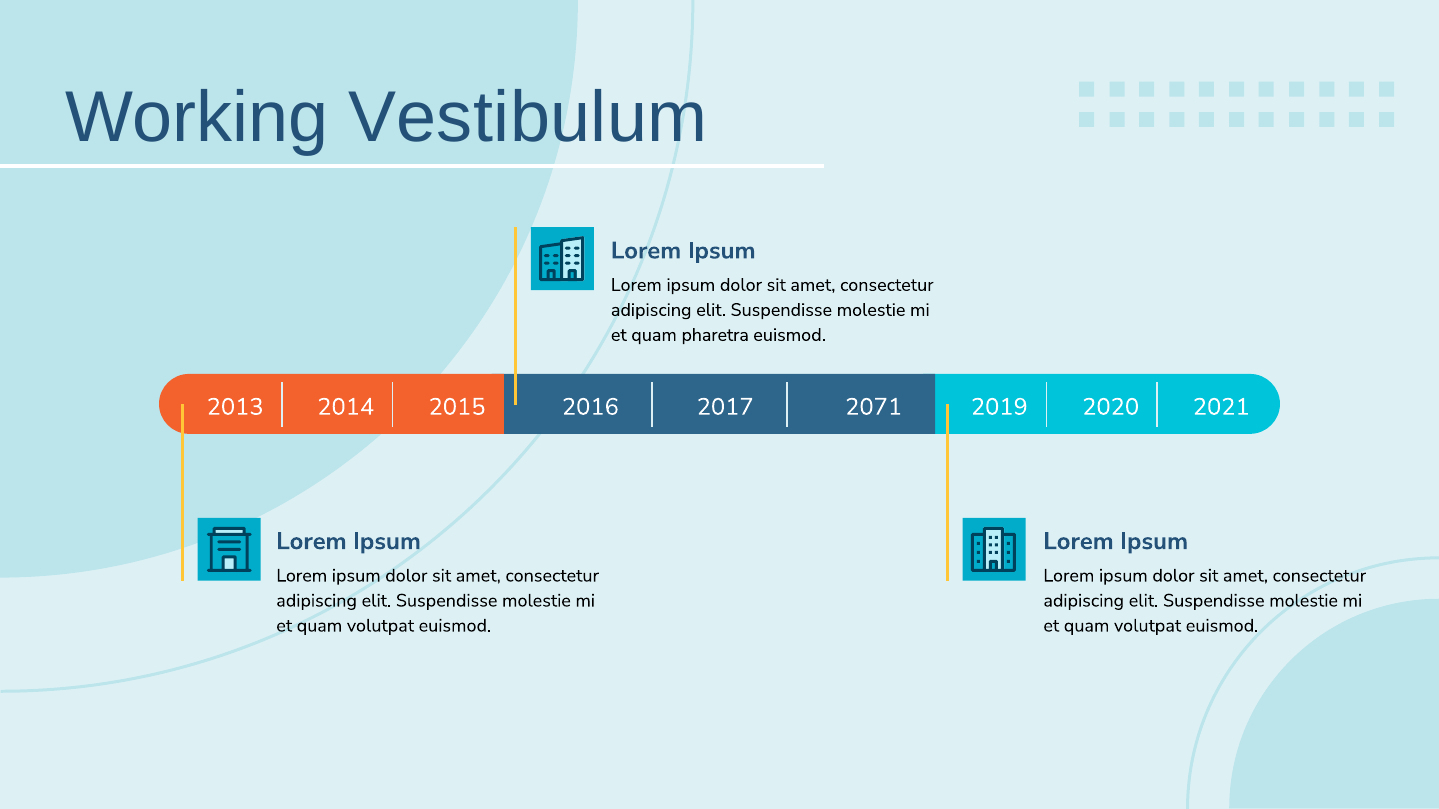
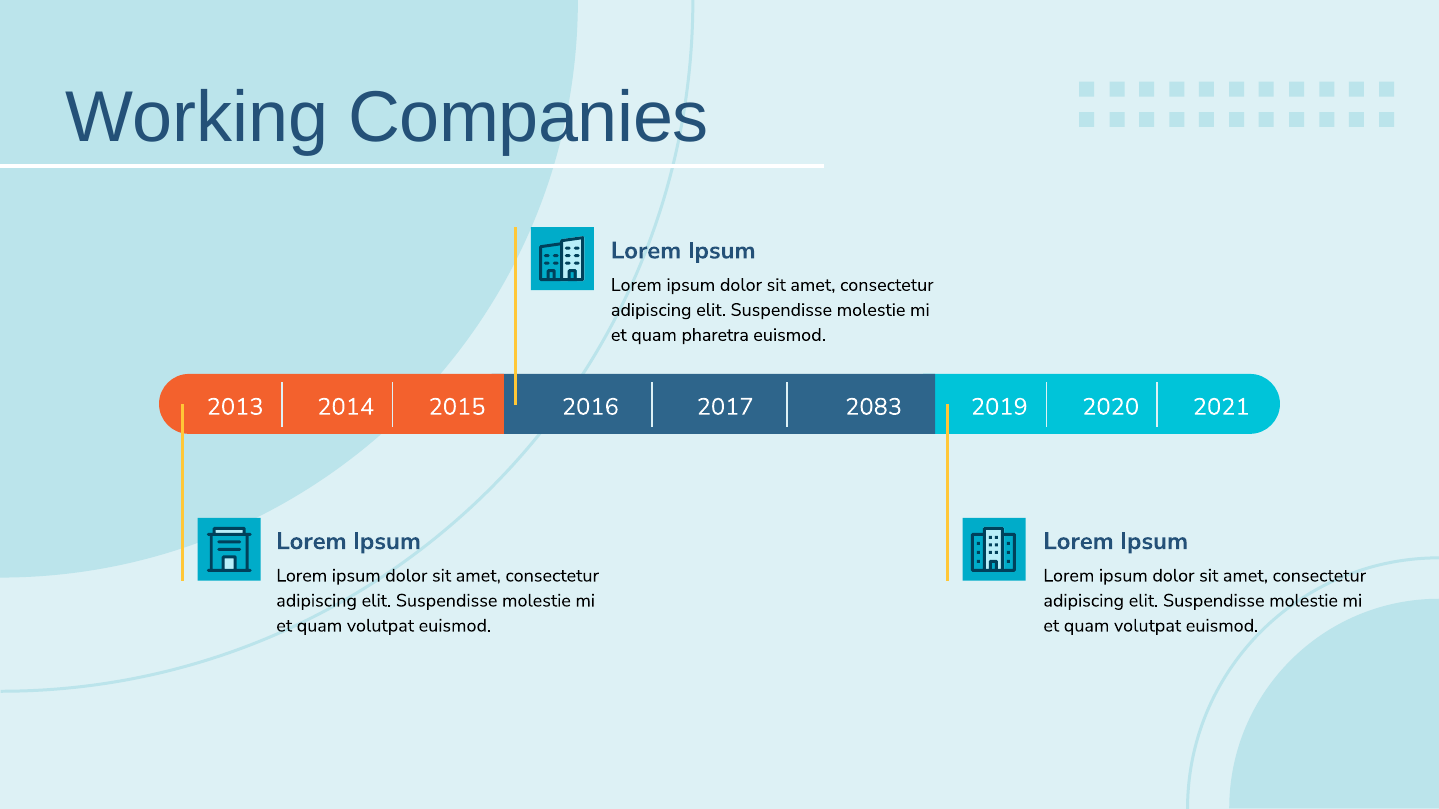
Vestibulum: Vestibulum -> Companies
2071: 2071 -> 2083
